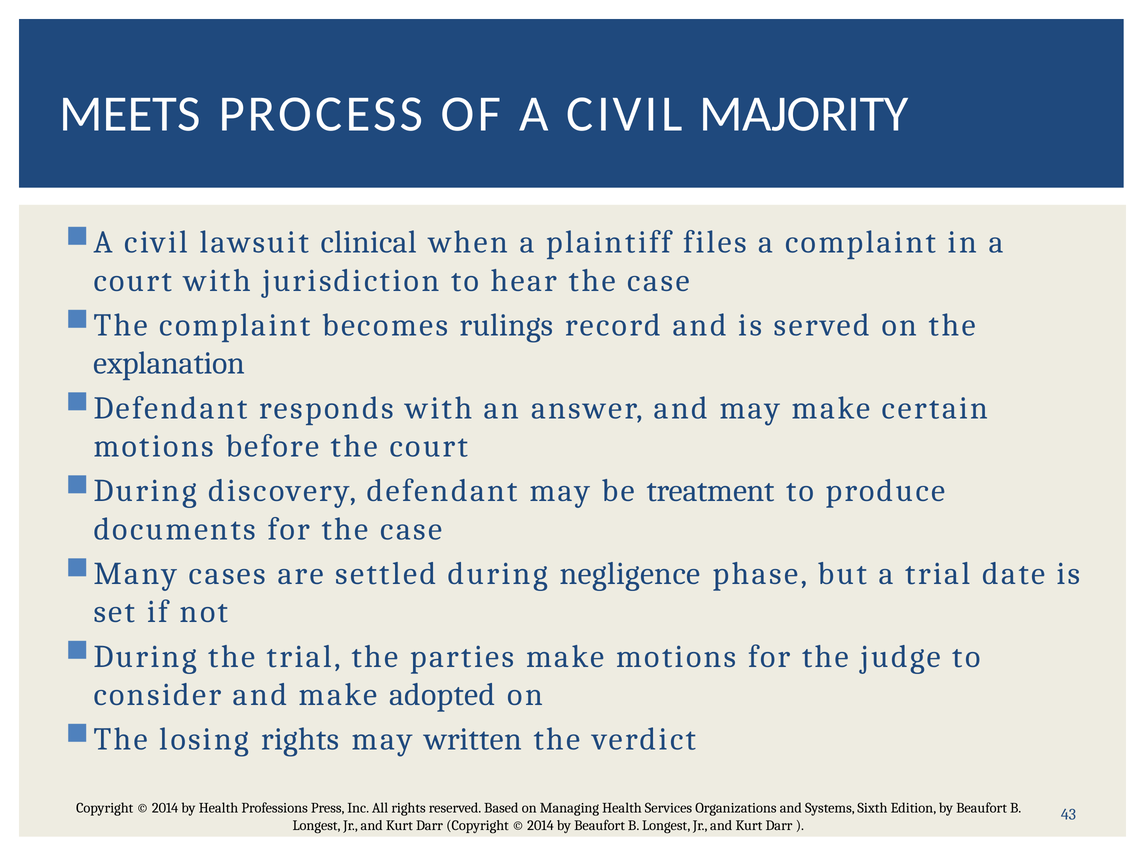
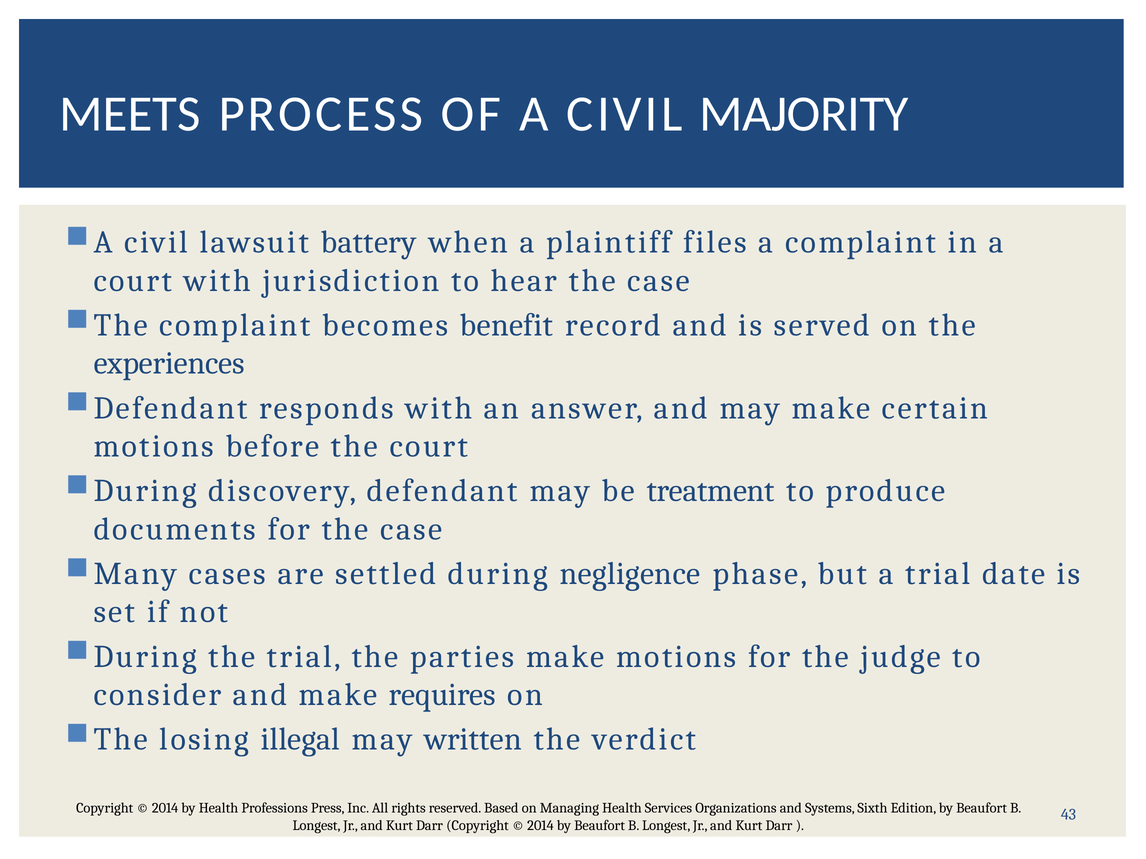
clinical: clinical -> battery
rulings: rulings -> benefit
explanation: explanation -> experiences
adopted: adopted -> requires
losing rights: rights -> illegal
